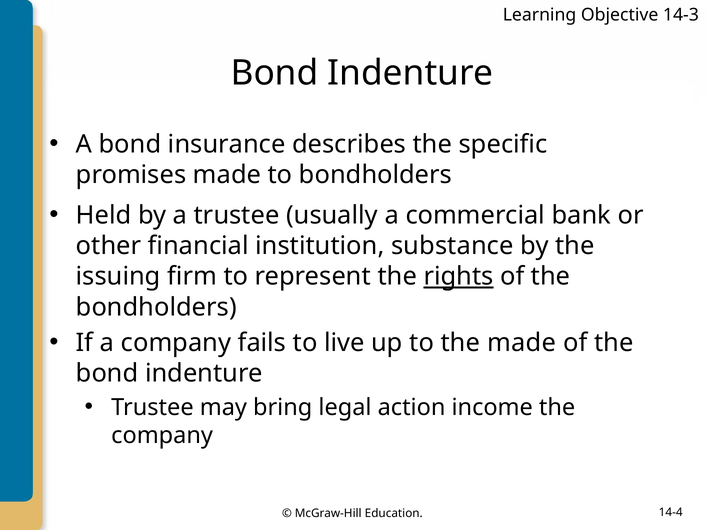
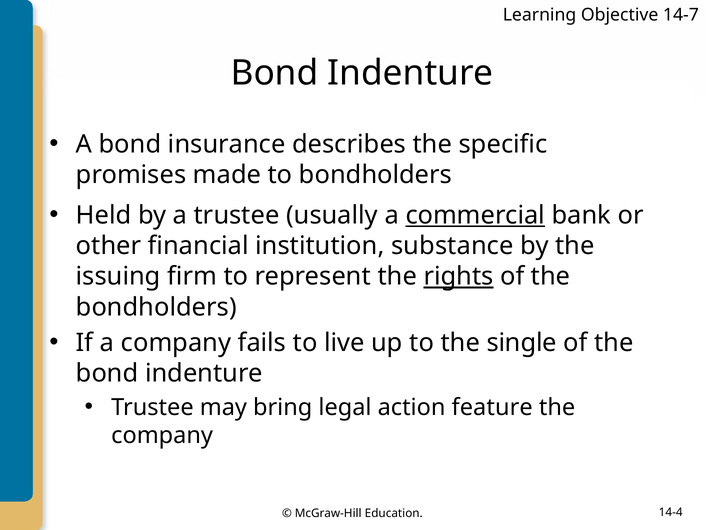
14-3: 14-3 -> 14-7
commercial underline: none -> present
the made: made -> single
income: income -> feature
